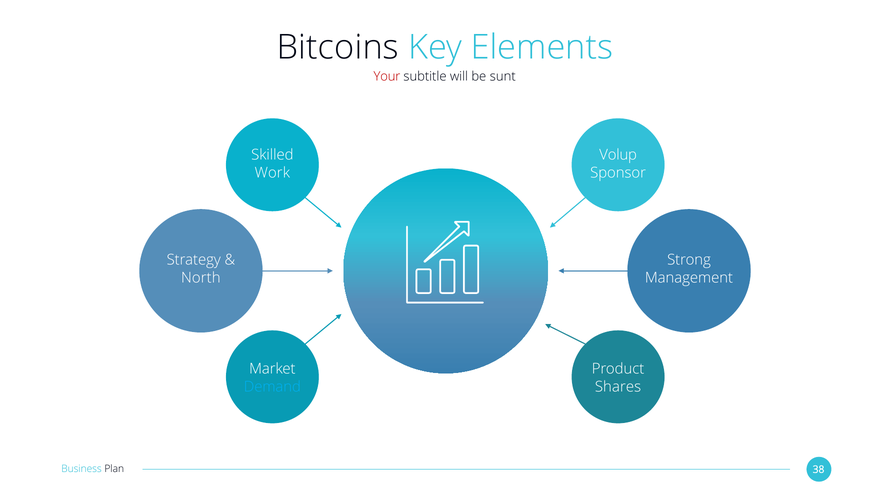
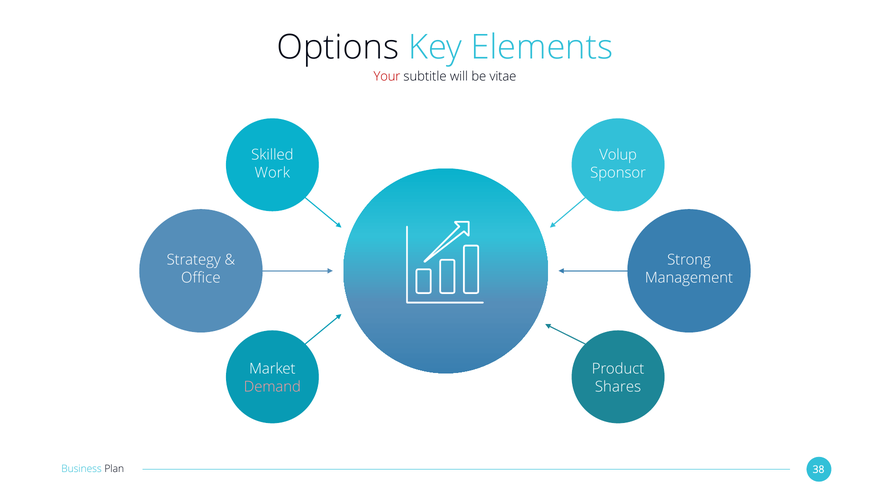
Bitcoins: Bitcoins -> Options
sunt: sunt -> vitae
North: North -> Office
Demand colour: light blue -> pink
